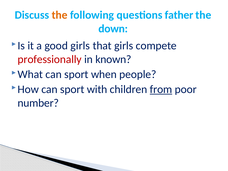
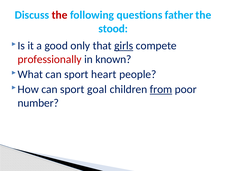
the at (60, 15) colour: orange -> red
down: down -> stood
good girls: girls -> only
girls at (124, 46) underline: none -> present
when: when -> heart
with: with -> goal
